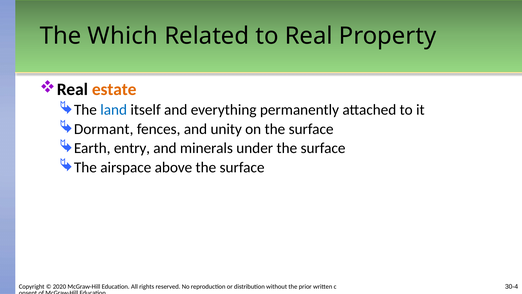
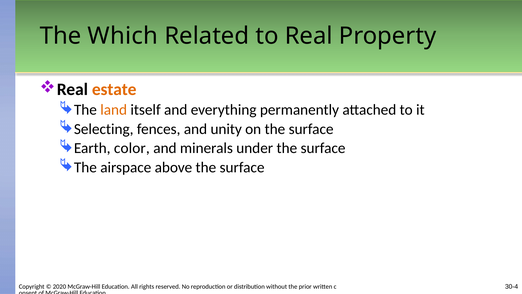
land colour: blue -> orange
Dormant: Dormant -> Selecting
entry: entry -> color
